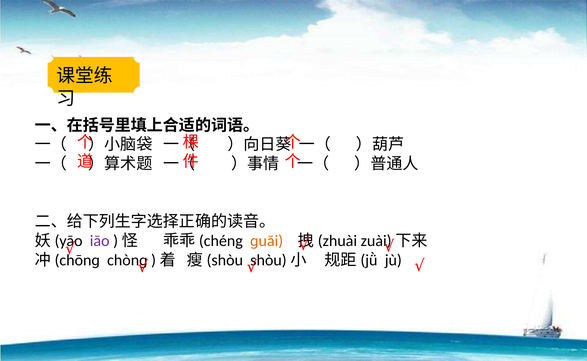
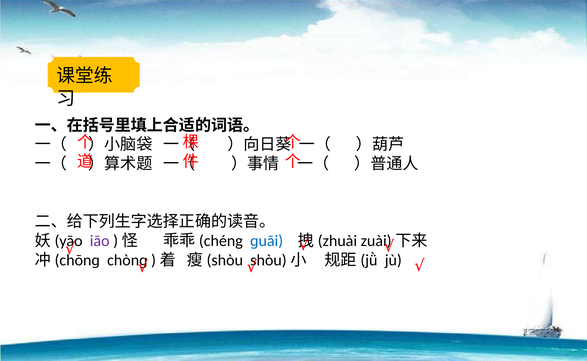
ɡuāi colour: orange -> blue
